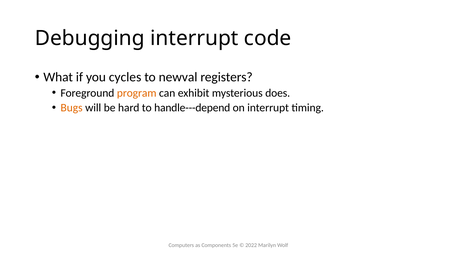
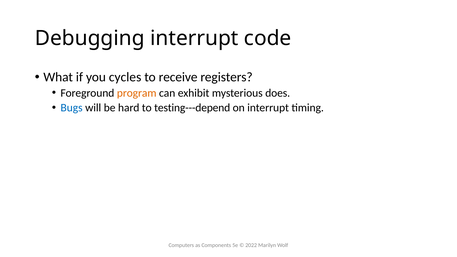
newval: newval -> receive
Bugs colour: orange -> blue
handle---depend: handle---depend -> testing---depend
